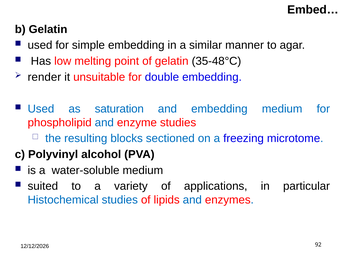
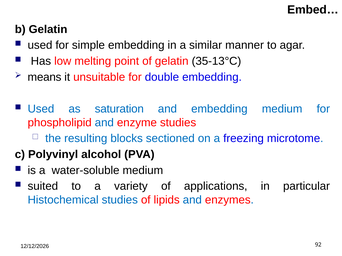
35-48°C: 35-48°C -> 35-13°C
render: render -> means
